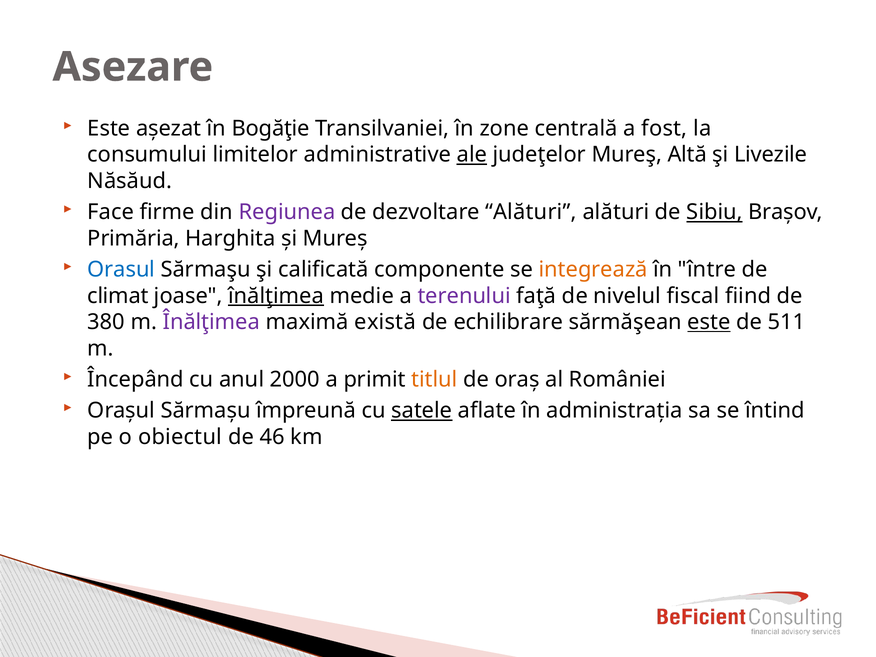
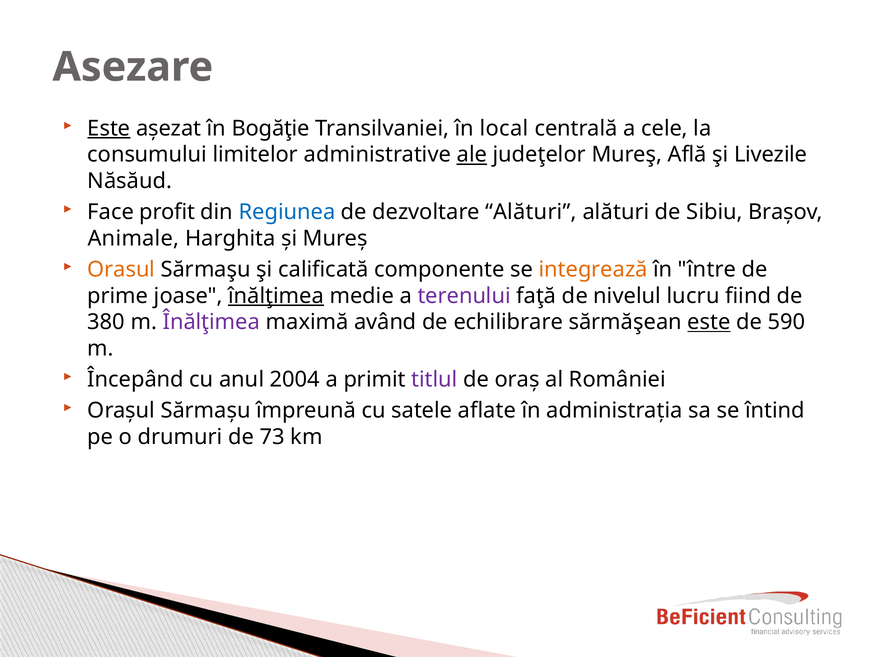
Este at (109, 128) underline: none -> present
zone: zone -> local
fost: fost -> cele
Altă: Altă -> Află
firme: firme -> profit
Regiunea colour: purple -> blue
Sibiu underline: present -> none
Primăria: Primăria -> Animale
Orasul colour: blue -> orange
climat: climat -> prime
fiscal: fiscal -> lucru
există: există -> având
511: 511 -> 590
2000: 2000 -> 2004
titlul colour: orange -> purple
satele underline: present -> none
obiectul: obiectul -> drumuri
46: 46 -> 73
